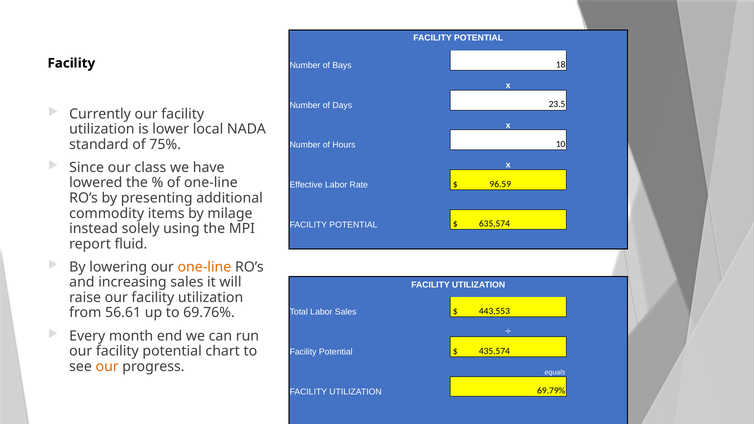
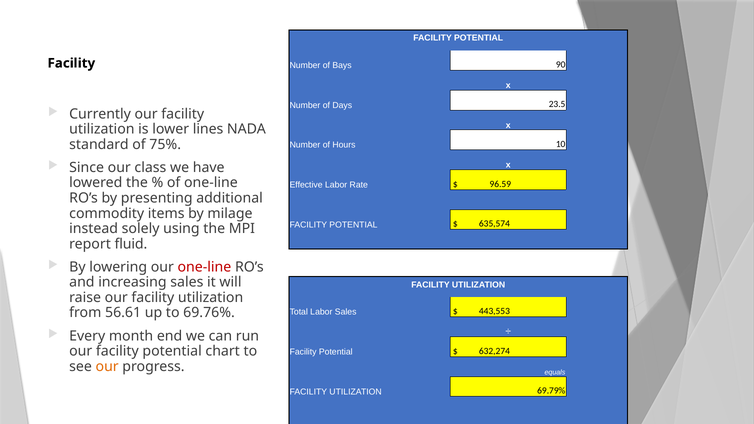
18: 18 -> 90
local: local -> lines
one-line at (204, 267) colour: orange -> red
435,574: 435,574 -> 632,274
